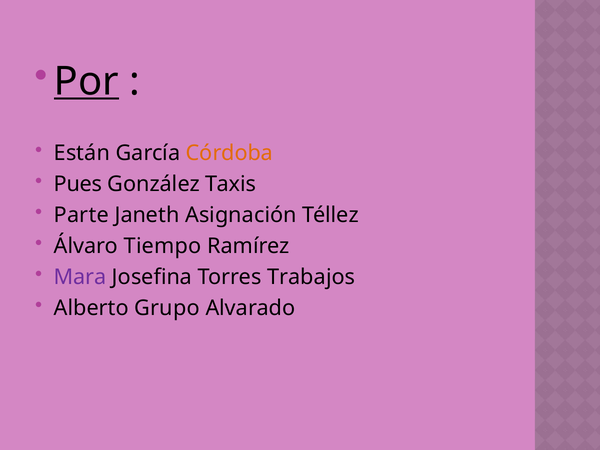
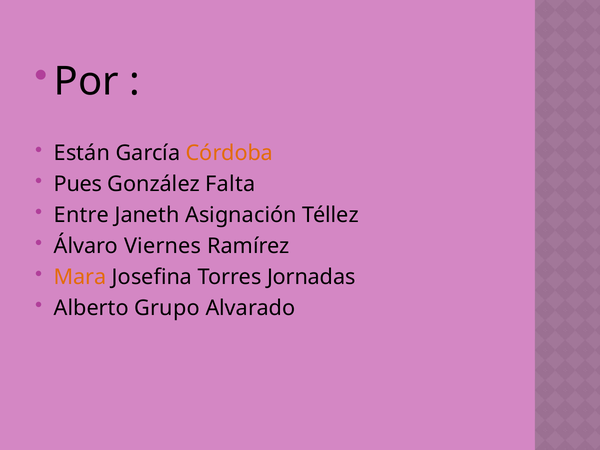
Por underline: present -> none
Taxis: Taxis -> Falta
Parte: Parte -> Entre
Tiempo: Tiempo -> Viernes
Mara colour: purple -> orange
Trabajos: Trabajos -> Jornadas
